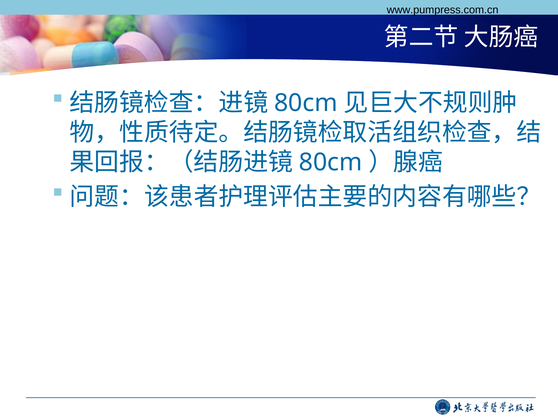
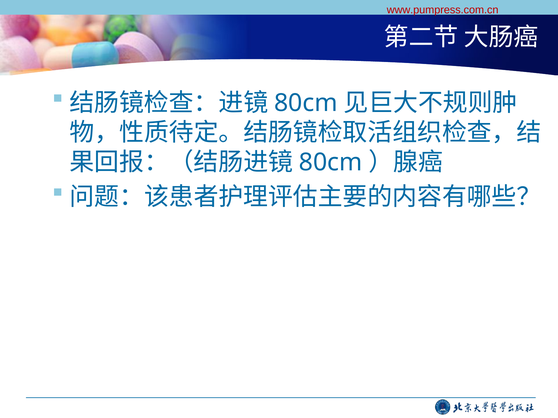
www.pumpress.com.cn colour: black -> red
